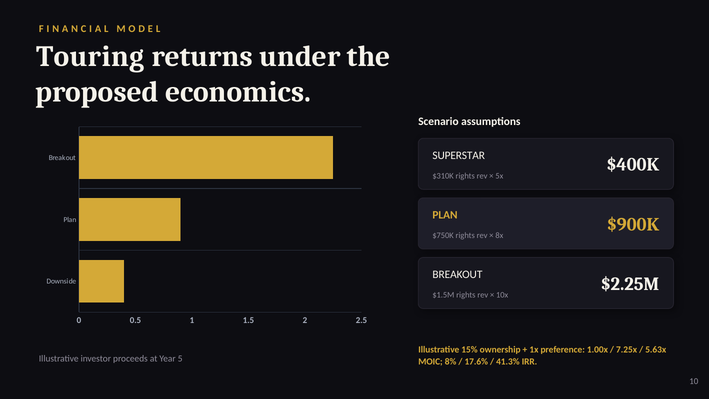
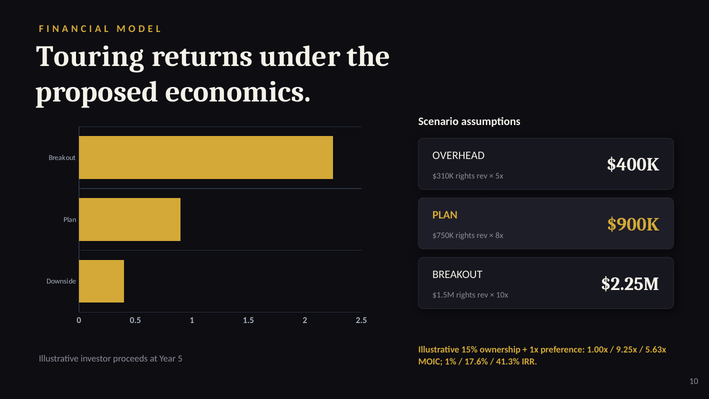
SUPERSTAR: SUPERSTAR -> OVERHEAD
7.25x: 7.25x -> 9.25x
8%: 8% -> 1%
